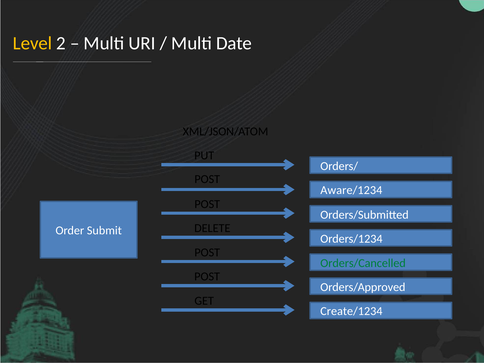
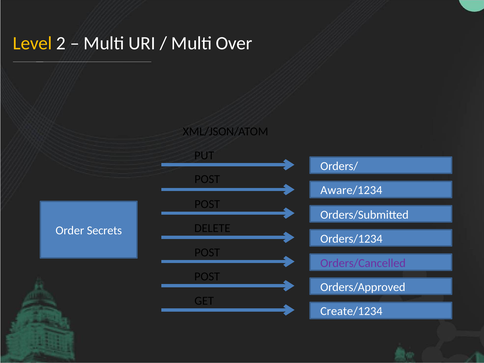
Date: Date -> Over
Submit: Submit -> Secrets
Orders/Cancelled colour: green -> purple
